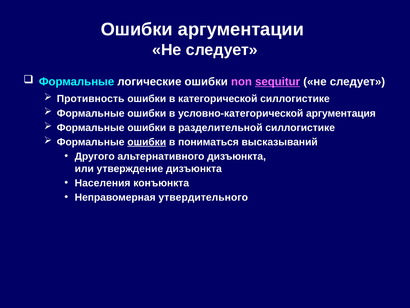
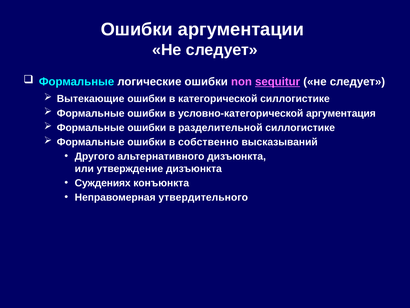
Противность: Противность -> Вытекающие
ошибки at (147, 142) underline: present -> none
пониматься: пониматься -> собственно
Населения: Населения -> Суждениях
